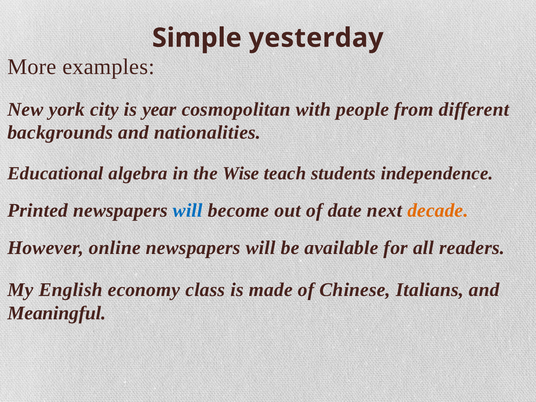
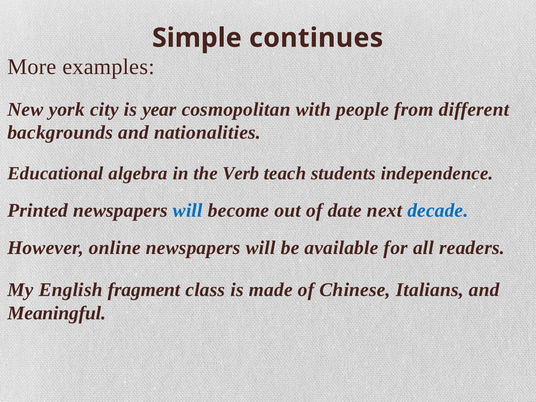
yesterday: yesterday -> continues
Wise: Wise -> Verb
decade colour: orange -> blue
economy: economy -> fragment
